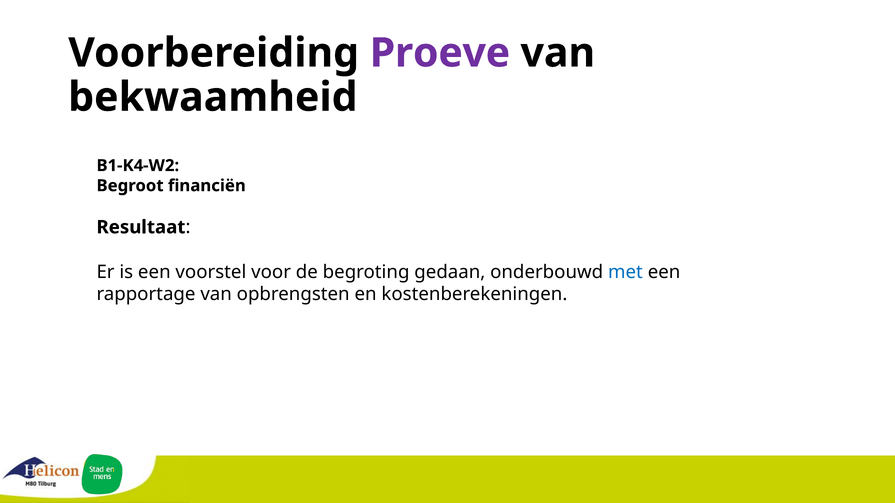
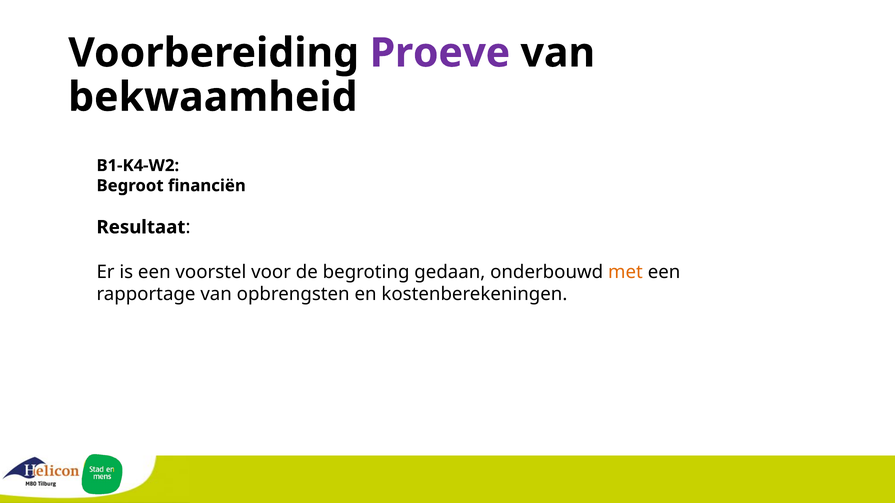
met colour: blue -> orange
